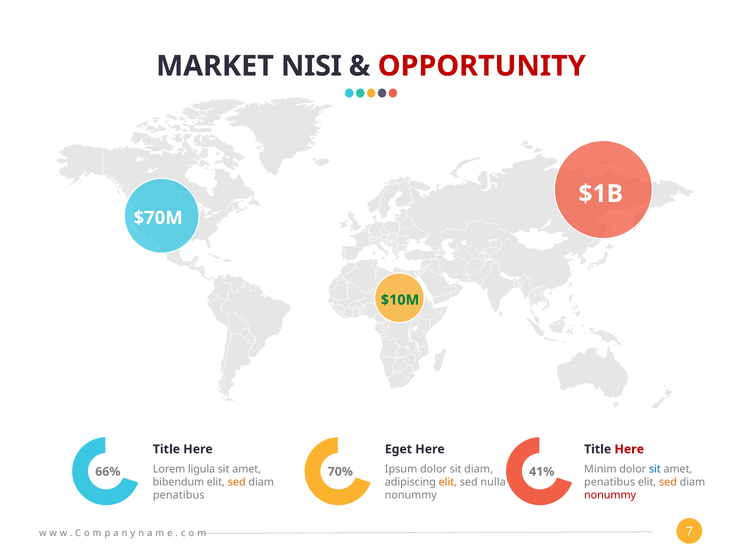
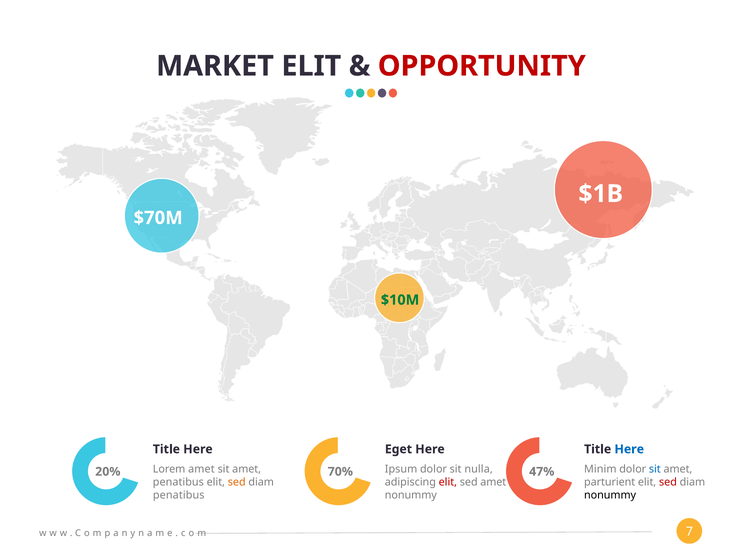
MARKET NISI: NISI -> ELIT
Here at (629, 449) colour: red -> blue
Lorem ligula: ligula -> amet
sit diam: diam -> nulla
66%: 66% -> 20%
41%: 41% -> 47%
bibendum at (178, 482): bibendum -> penatibus
elit at (448, 482) colour: orange -> red
sed nulla: nulla -> amet
penatibus at (610, 482): penatibus -> parturient
sed at (668, 482) colour: orange -> red
nonummy at (610, 495) colour: red -> black
